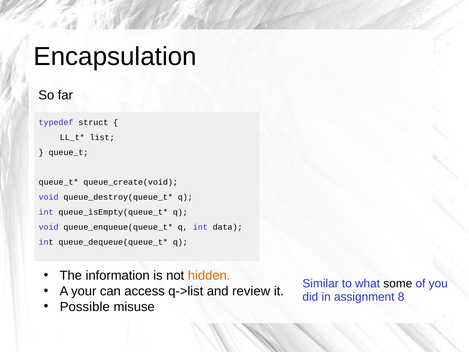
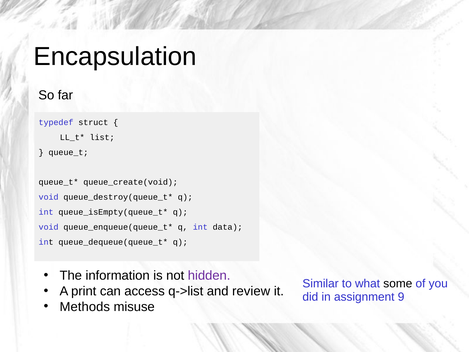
hidden colour: orange -> purple
your: your -> print
8: 8 -> 9
Possible: Possible -> Methods
